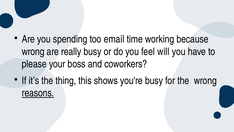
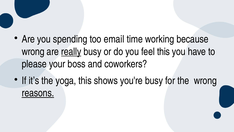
really underline: none -> present
feel will: will -> this
thing: thing -> yoga
